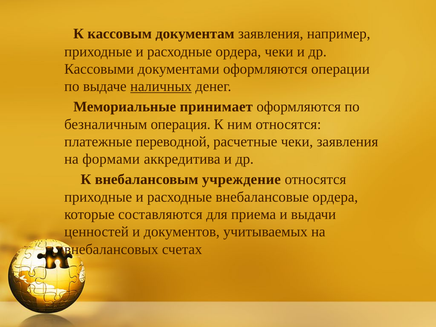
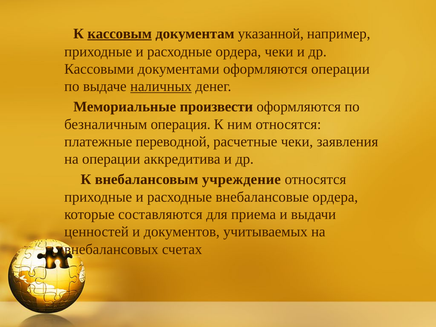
кассовым underline: none -> present
документам заявления: заявления -> указанной
принимает: принимает -> произвести
на формами: формами -> операции
